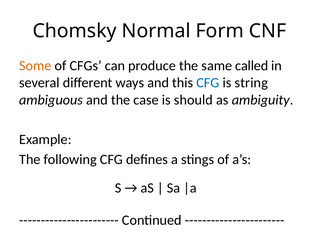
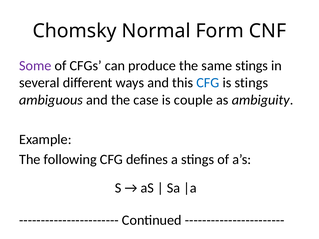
Some colour: orange -> purple
same called: called -> stings
is string: string -> stings
should: should -> couple
